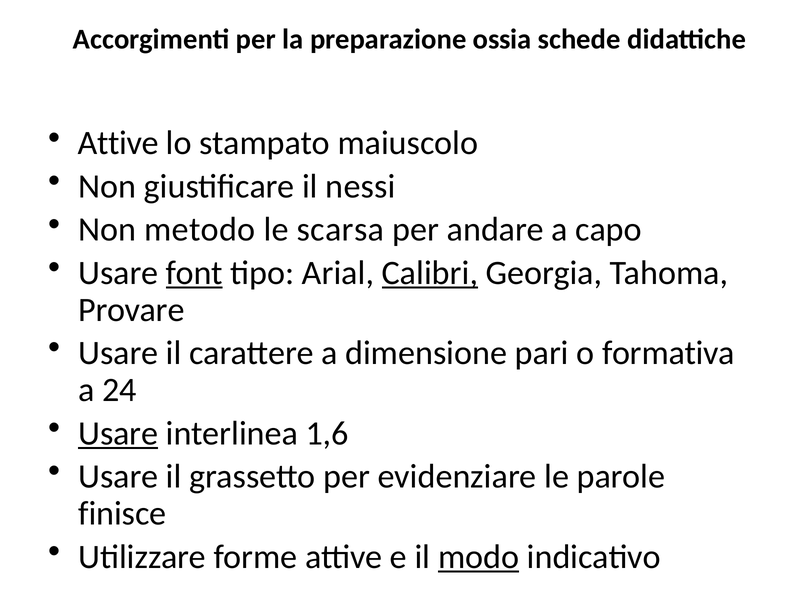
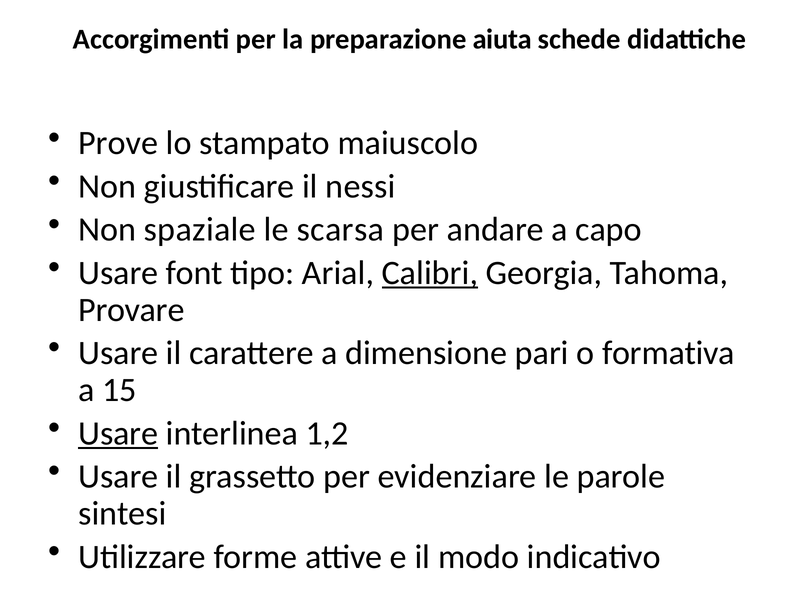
ossia: ossia -> aiuta
Attive at (118, 143): Attive -> Prove
metodo: metodo -> spaziale
font underline: present -> none
24: 24 -> 15
1,6: 1,6 -> 1,2
finisce: finisce -> sintesi
modo underline: present -> none
